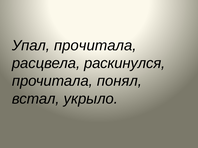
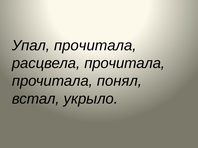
расцвела раскинулся: раскинулся -> прочитала
